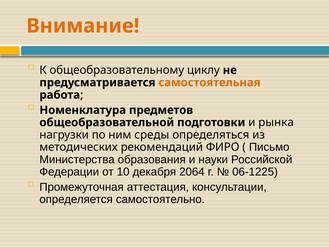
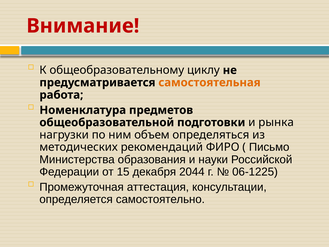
Внимание colour: orange -> red
среды: среды -> объем
10: 10 -> 15
2064: 2064 -> 2044
